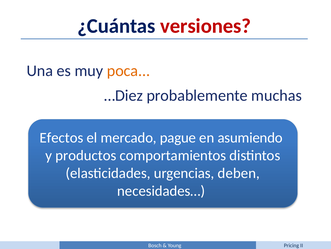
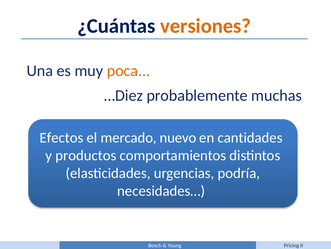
versiones colour: red -> orange
pague: pague -> nuevo
asumiendo: asumiendo -> cantidades
deben: deben -> podría
